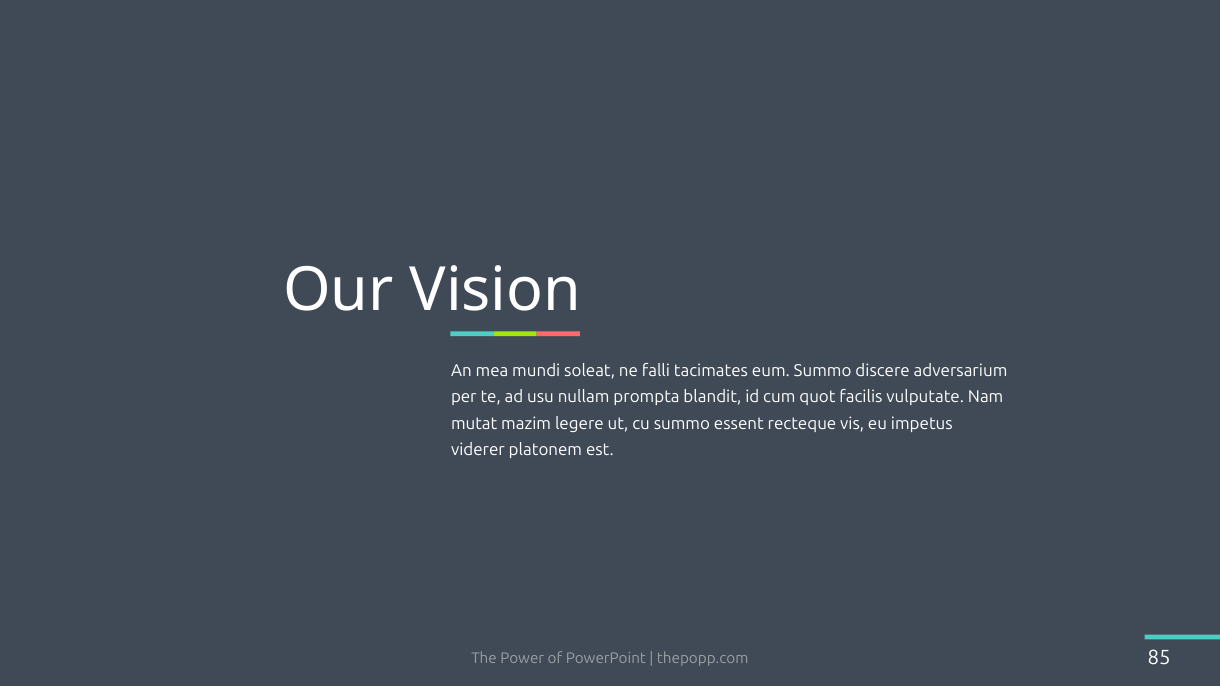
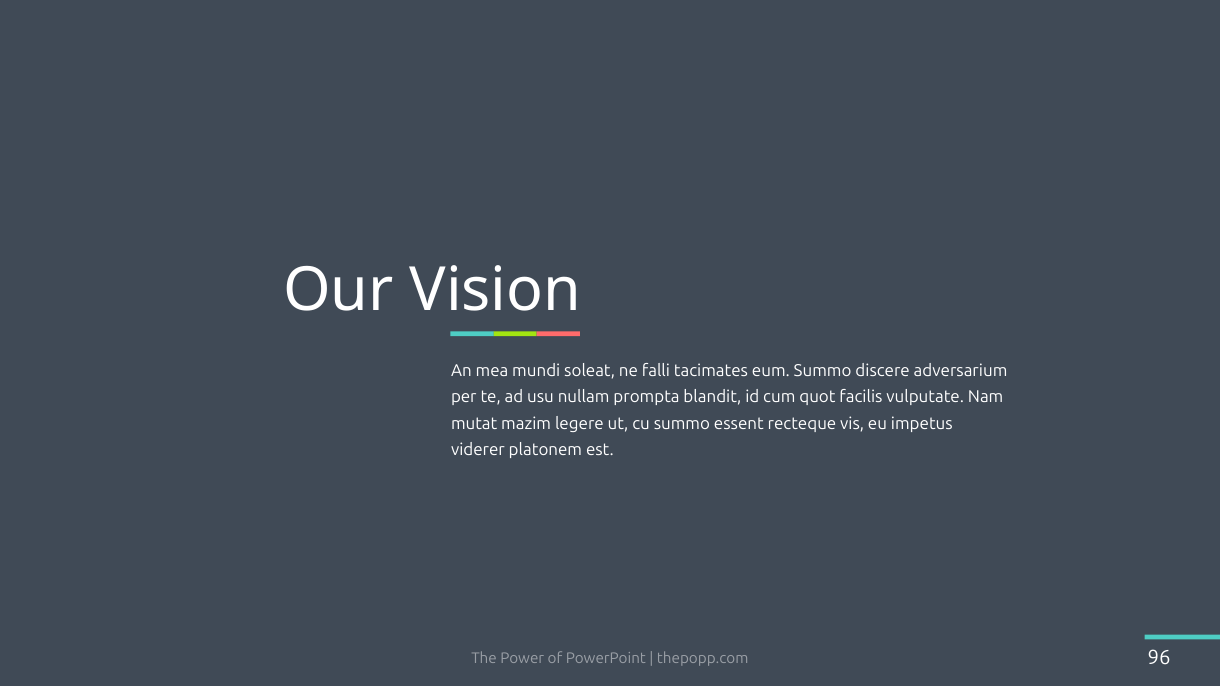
85: 85 -> 96
